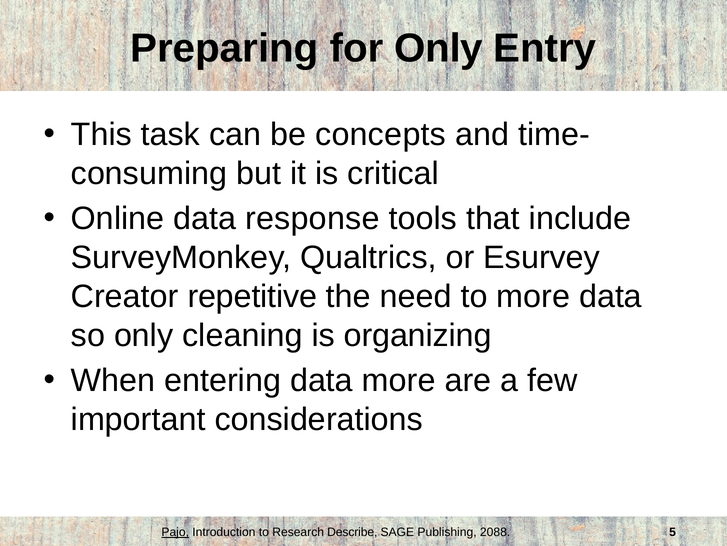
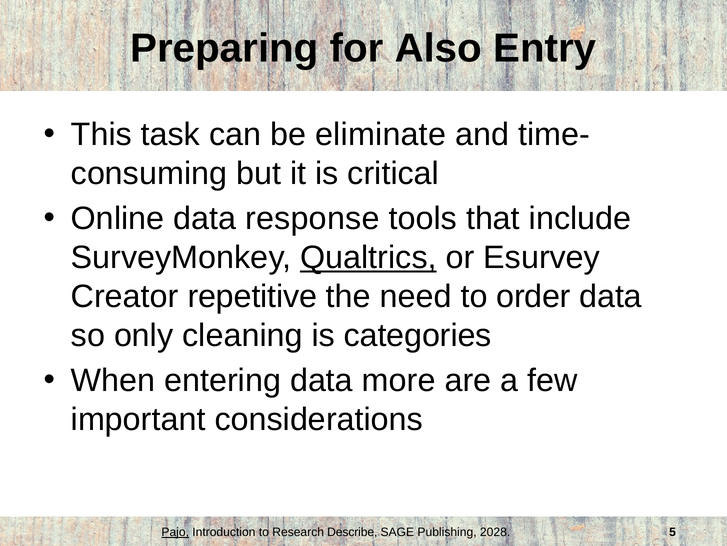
for Only: Only -> Also
concepts: concepts -> eliminate
Qualtrics underline: none -> present
to more: more -> order
organizing: organizing -> categories
2088: 2088 -> 2028
